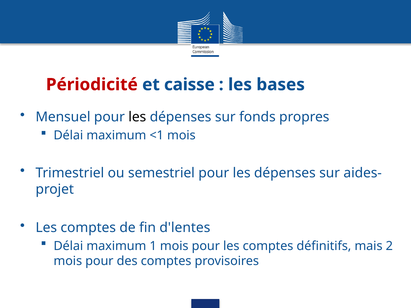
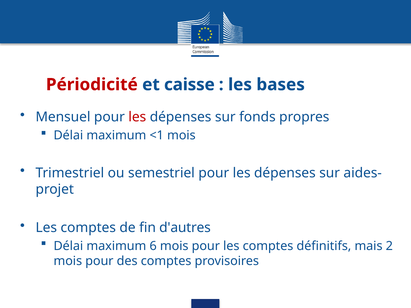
les at (137, 117) colour: black -> red
d'lentes: d'lentes -> d'autres
1: 1 -> 6
